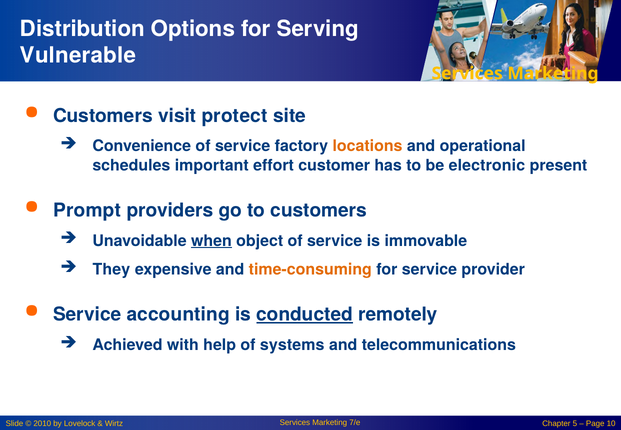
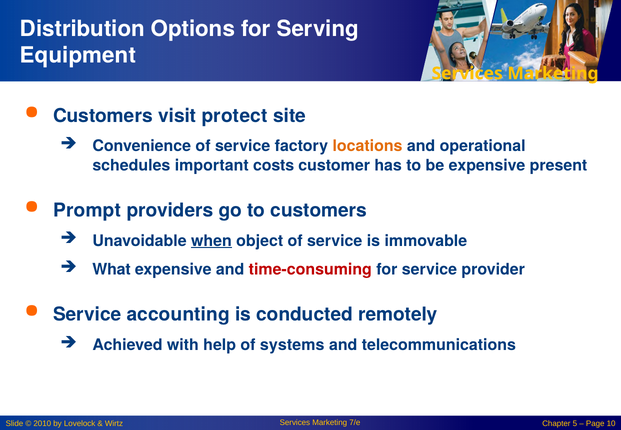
Vulnerable: Vulnerable -> Equipment
effort: effort -> costs
be electronic: electronic -> expensive
They: They -> What
time-consuming colour: orange -> red
conducted underline: present -> none
